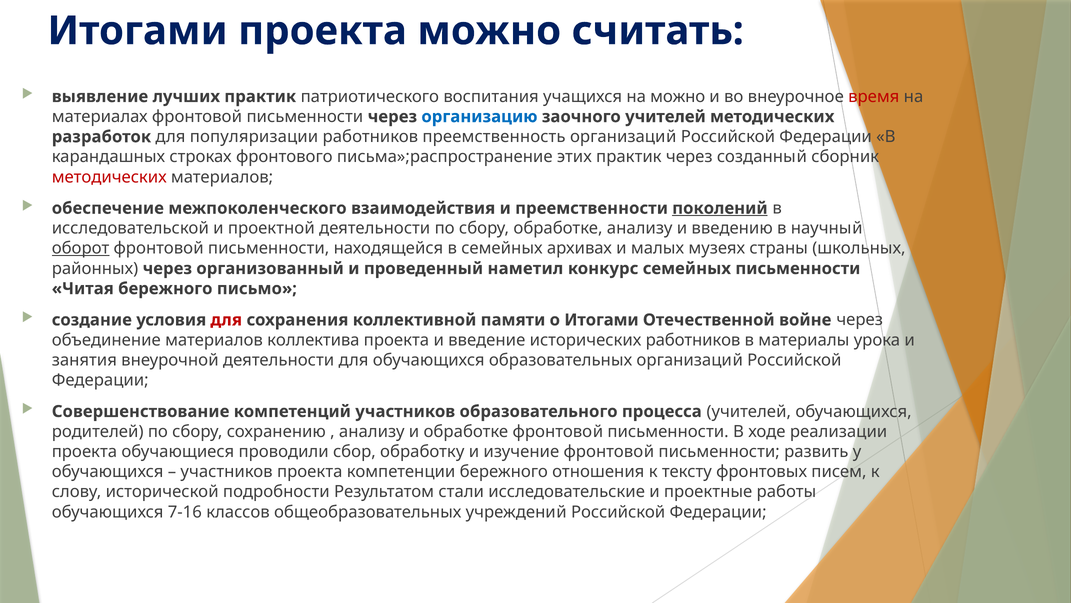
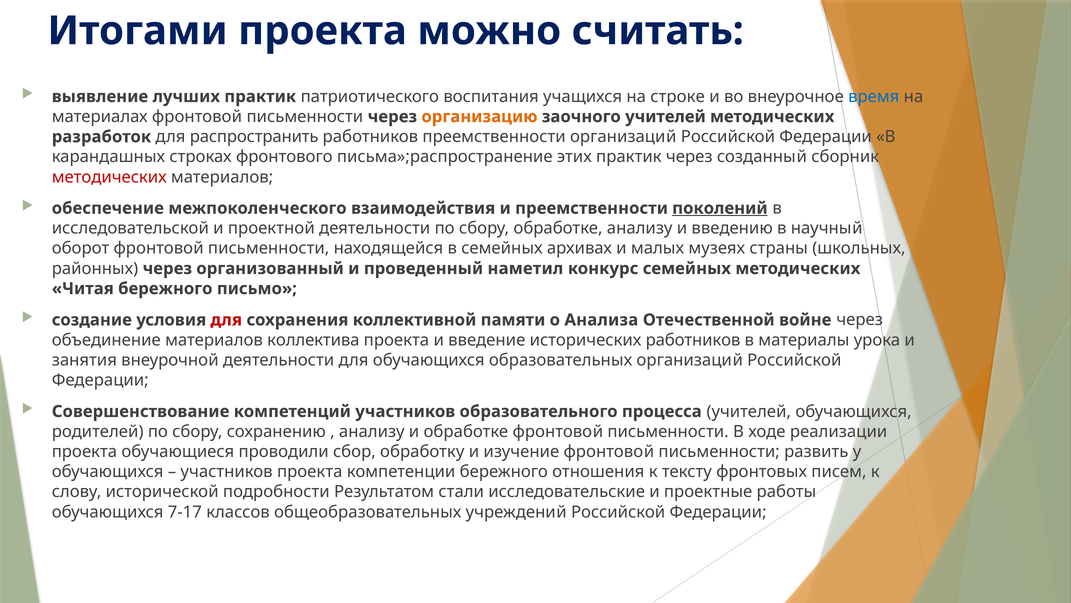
на можно: можно -> строке
время colour: red -> blue
организацию colour: blue -> orange
популяризации: популяризации -> распространить
работников преемственность: преемственность -> преемственности
оборот underline: present -> none
семейных письменности: письменности -> методических
о Итогами: Итогами -> Анализа
7-16: 7-16 -> 7-17
